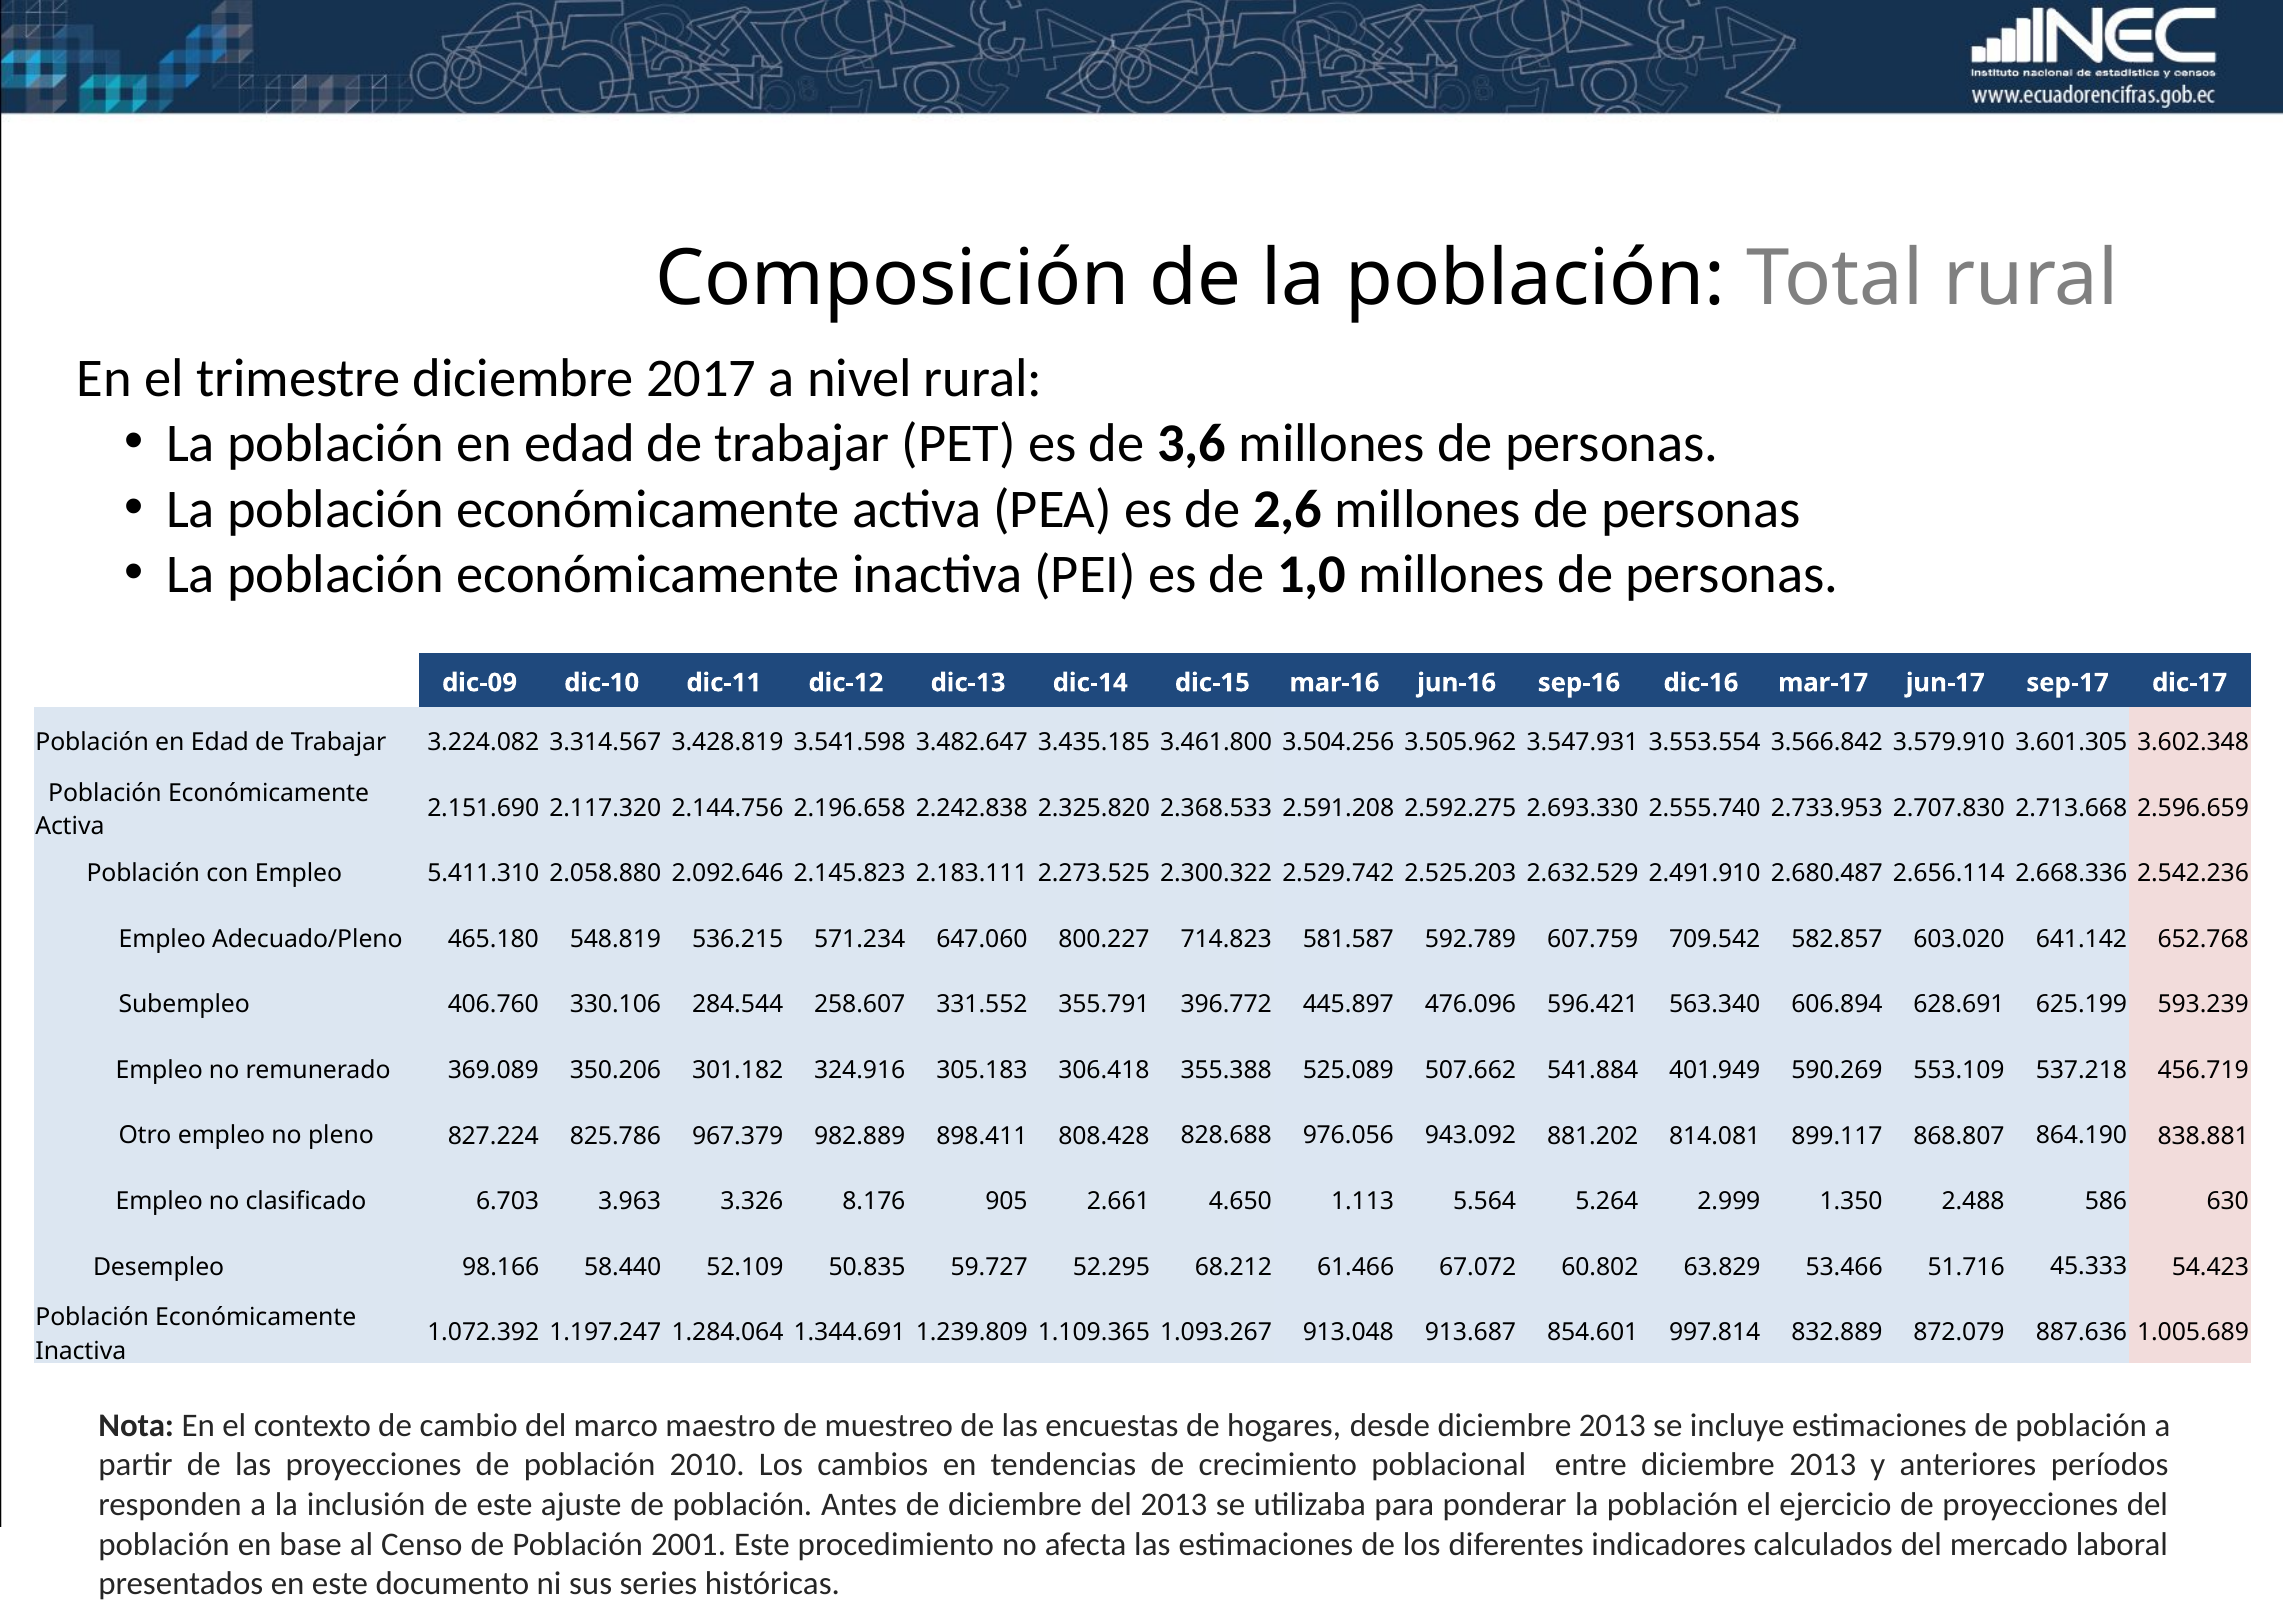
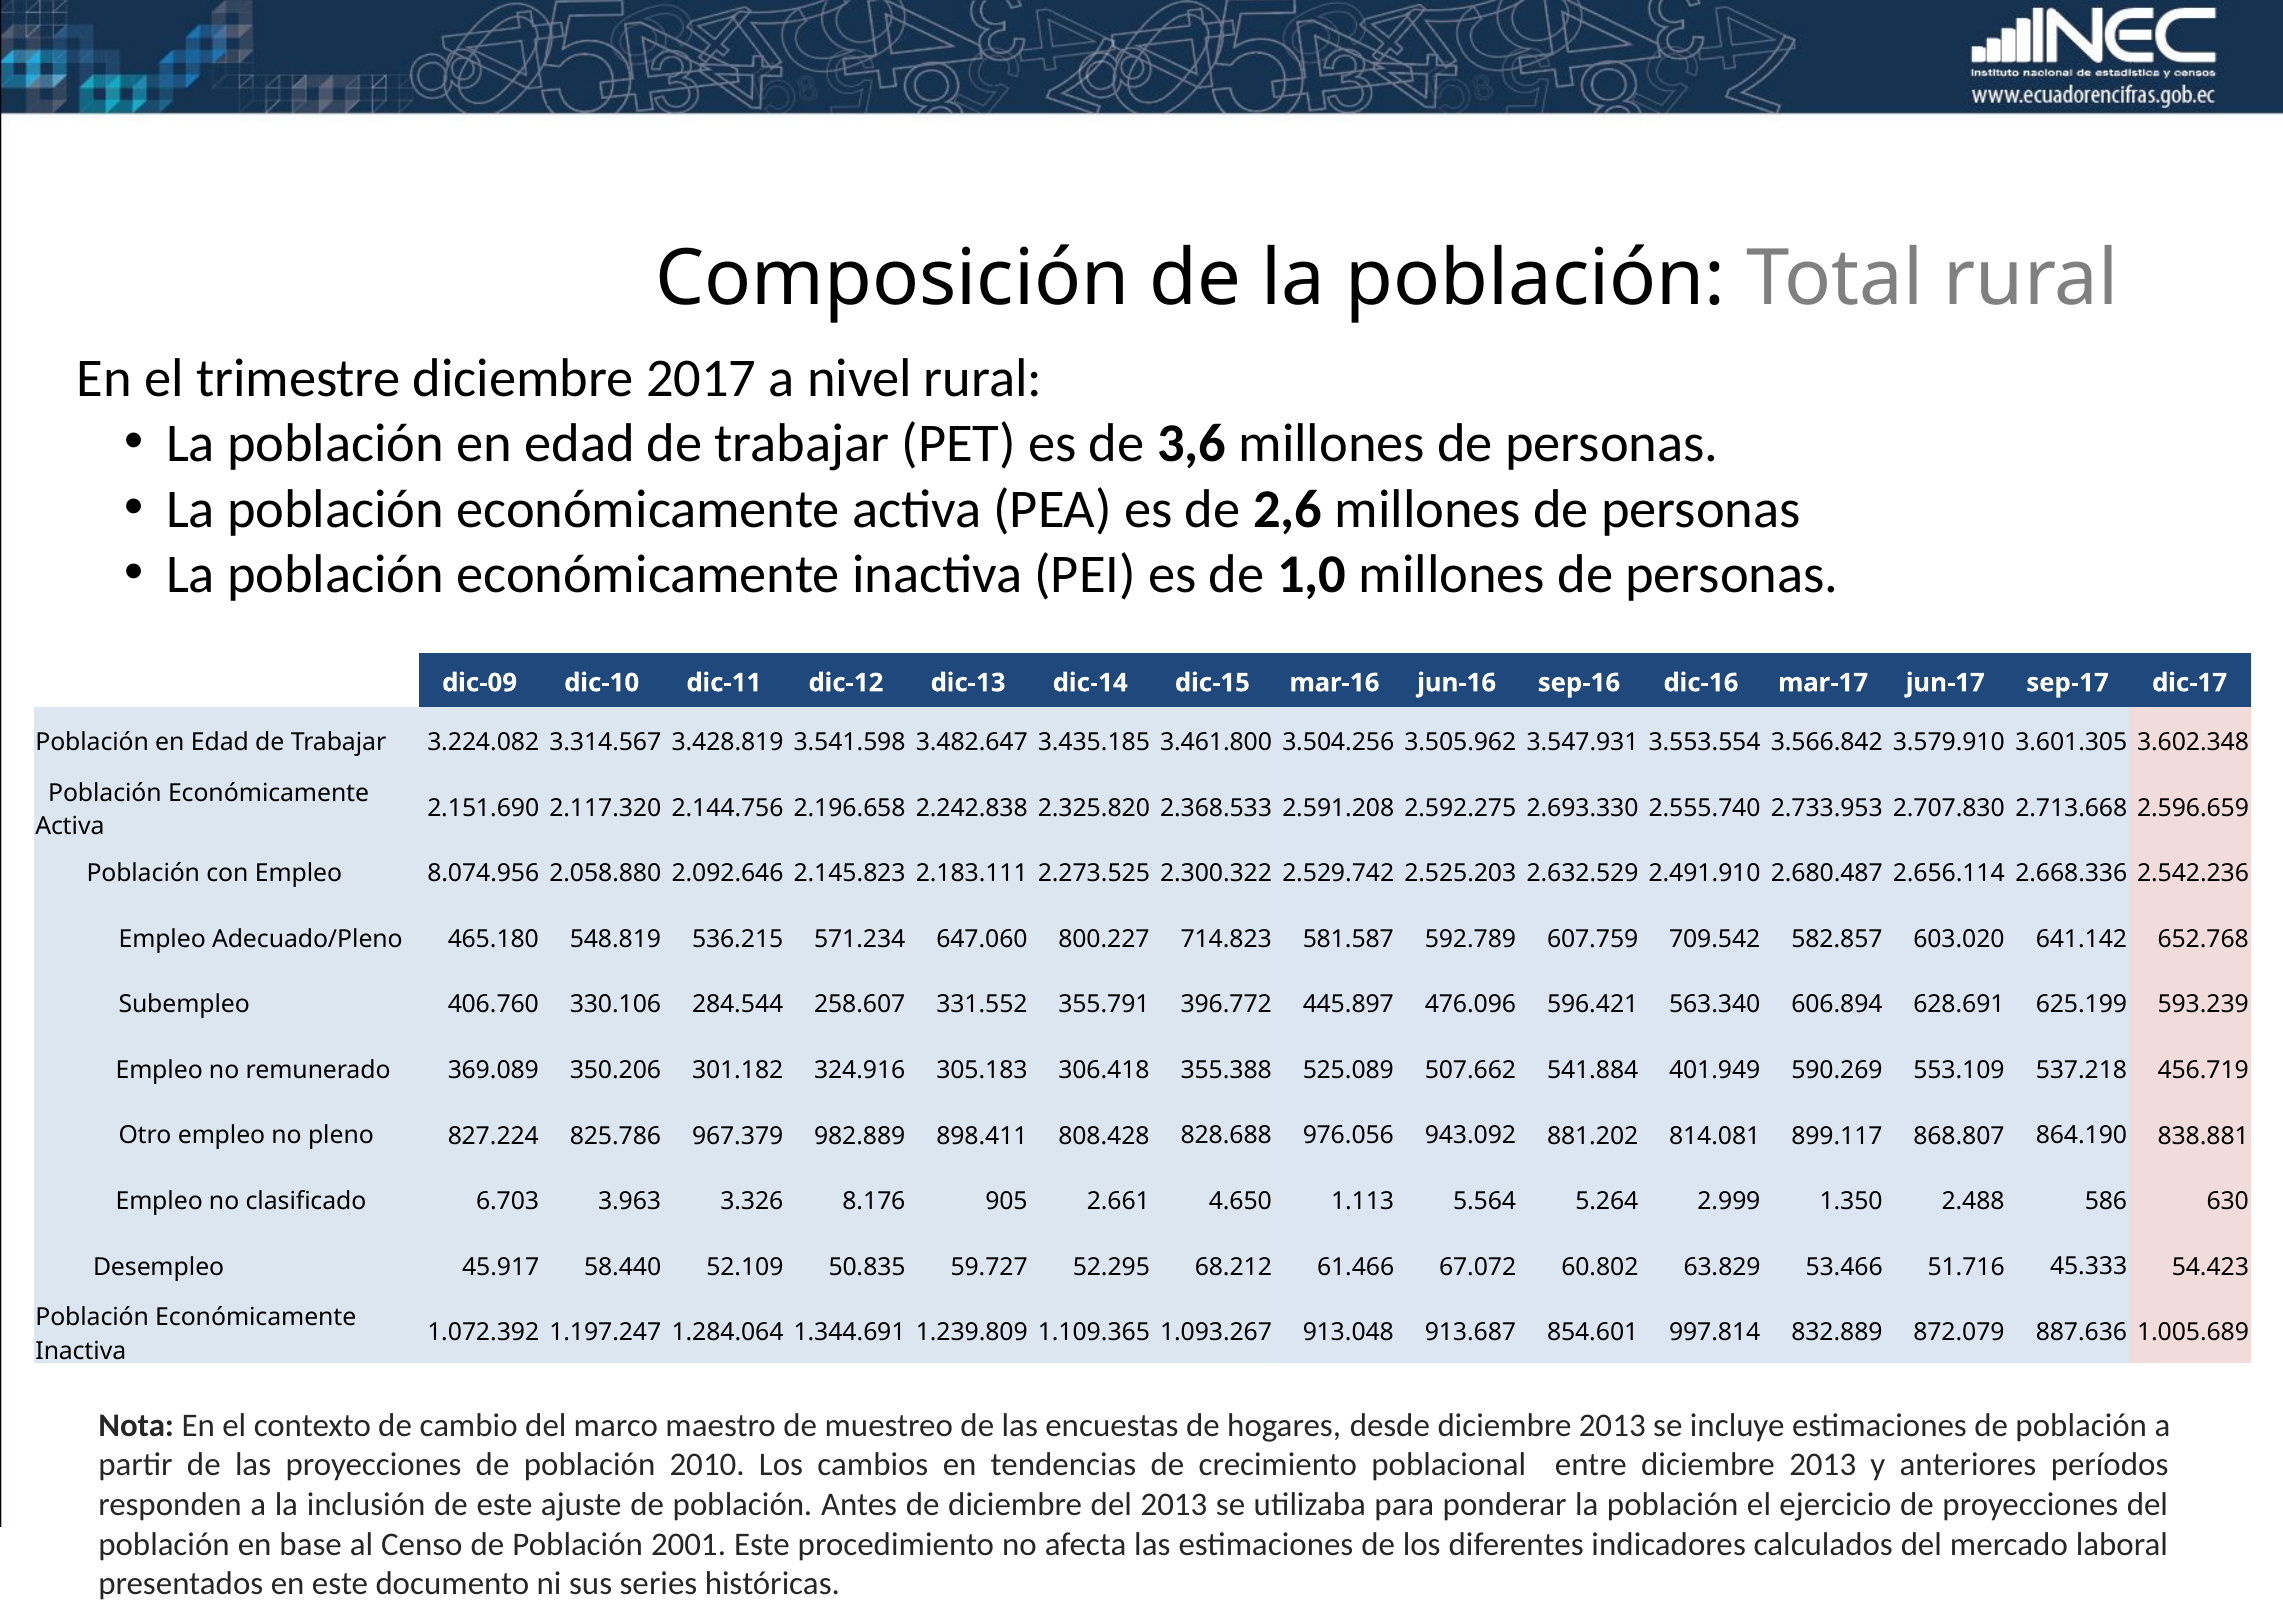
5.411.310: 5.411.310 -> 8.074.956
98.166: 98.166 -> 45.917
